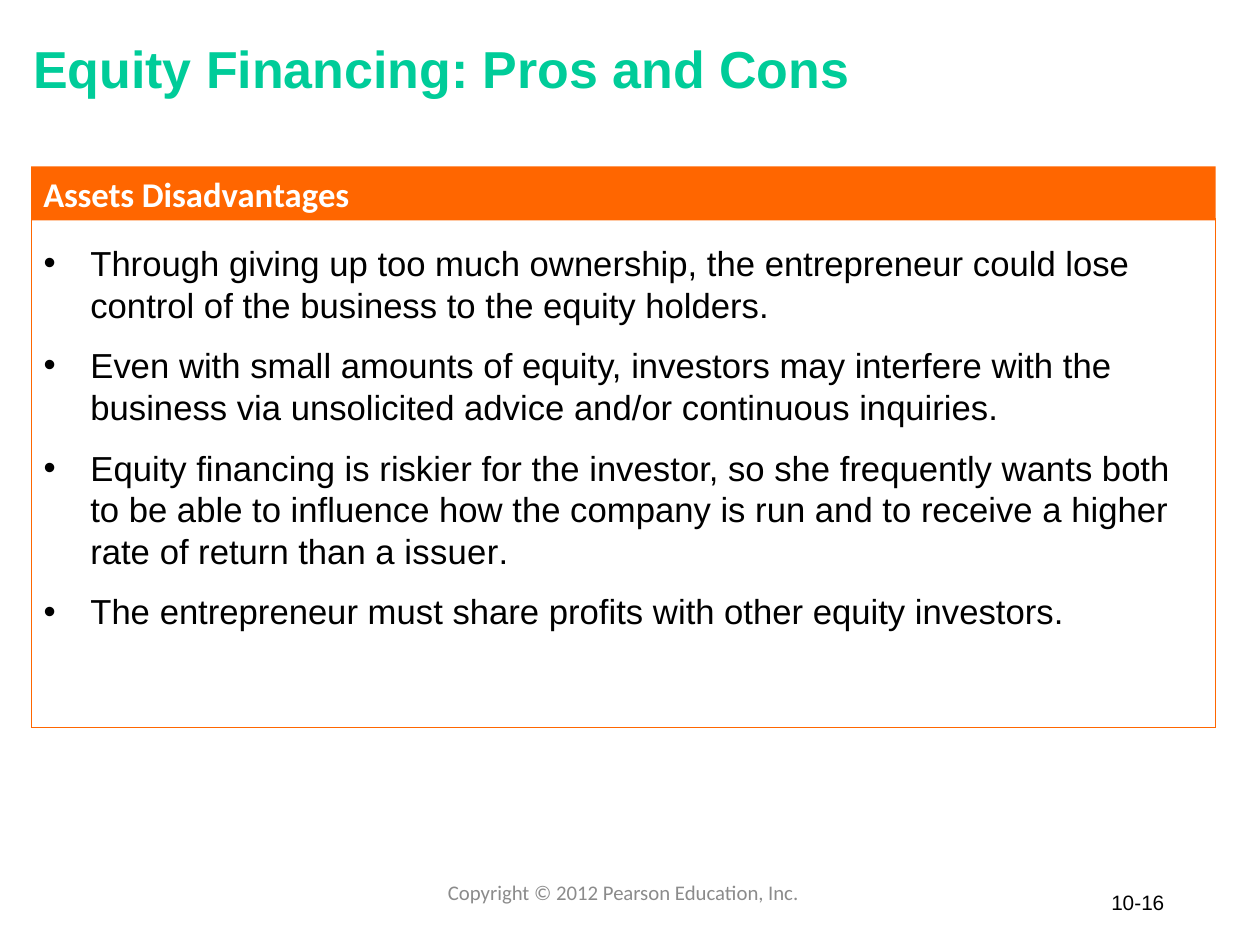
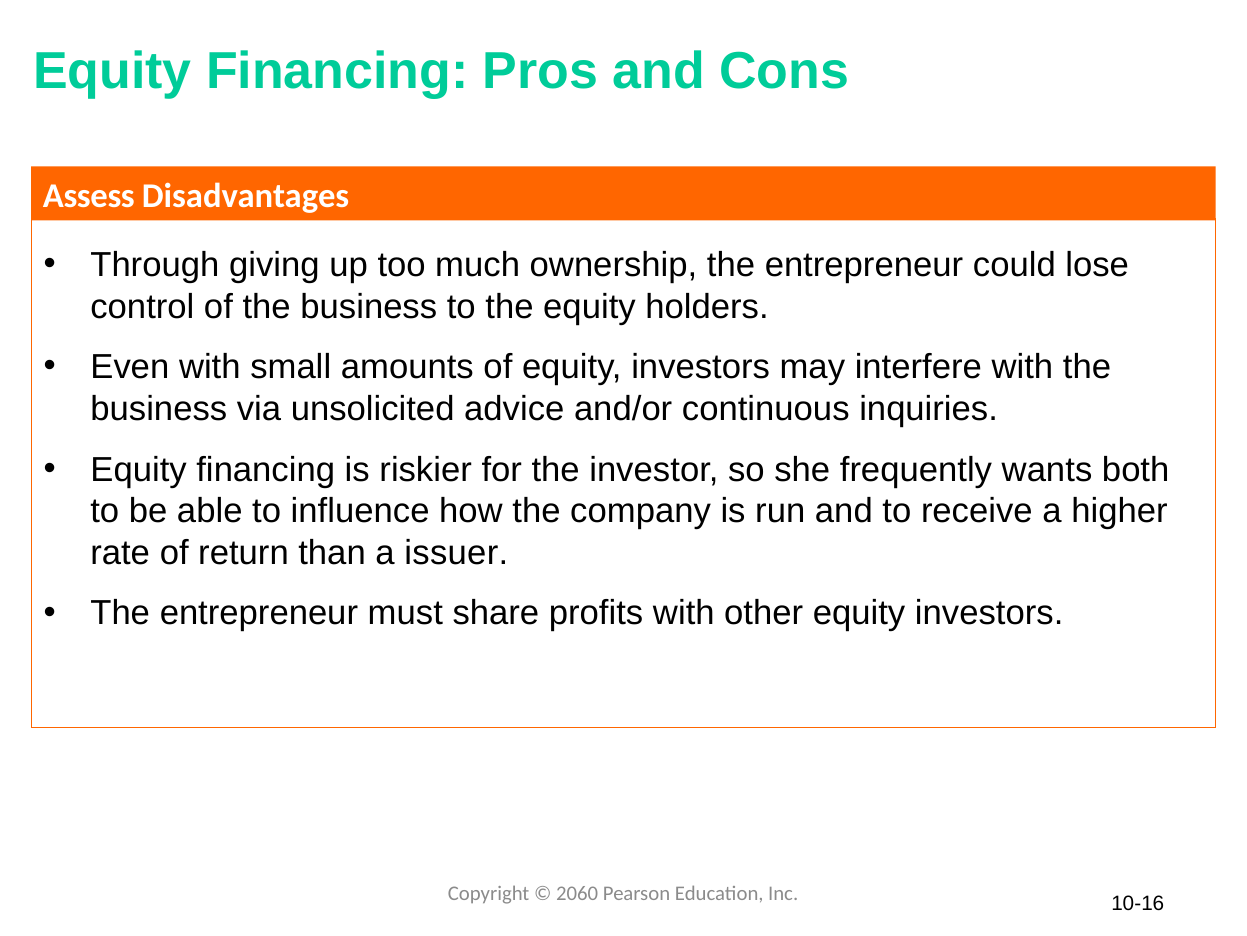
Assets: Assets -> Assess
2012: 2012 -> 2060
